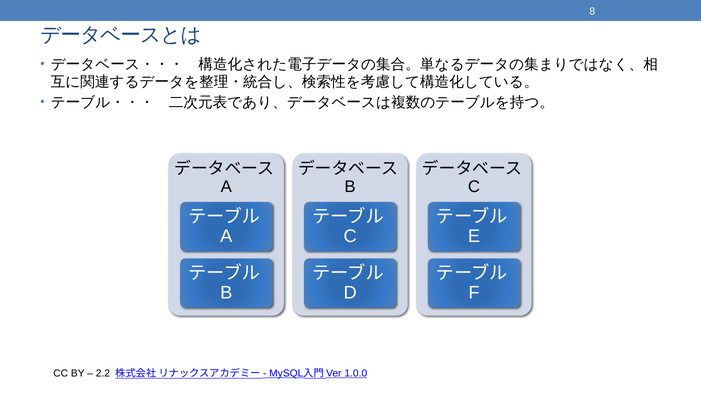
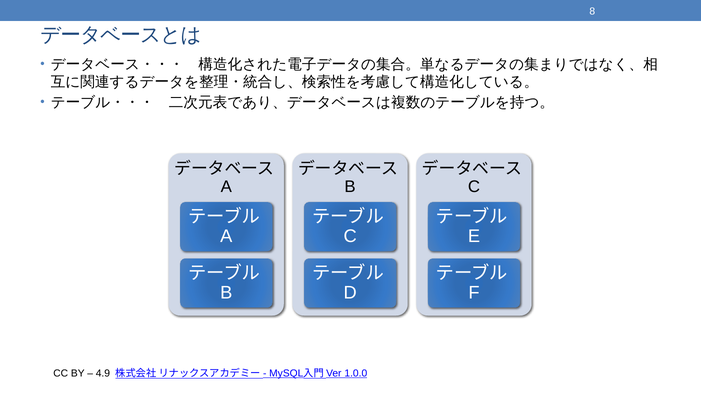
2.2: 2.2 -> 4.9
